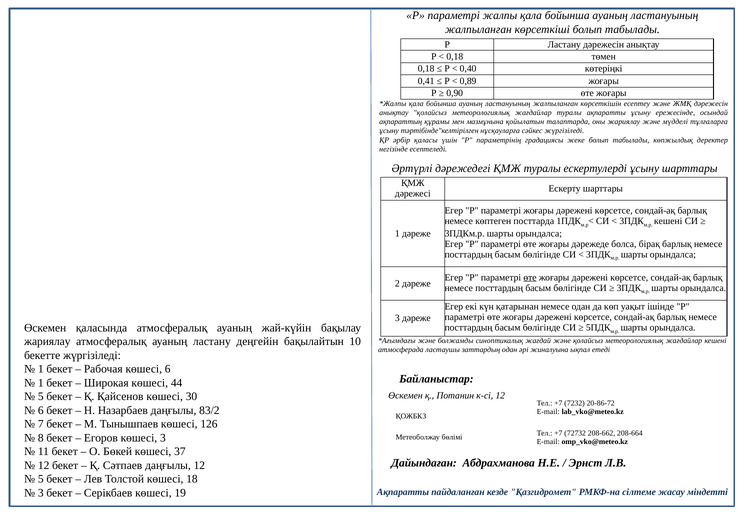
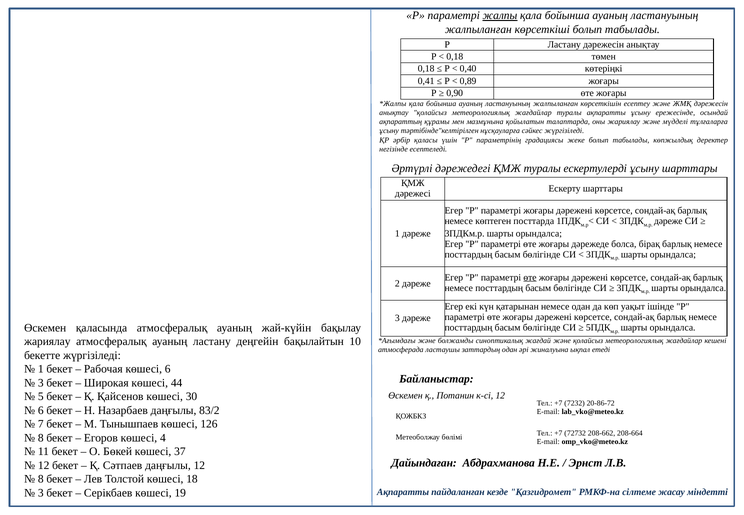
жалпы underline: none -> present
кешені at (668, 221): кешені -> дәреже
1 at (41, 383): 1 -> 3
көшесі 3: 3 -> 4
5 at (41, 479): 5 -> 8
